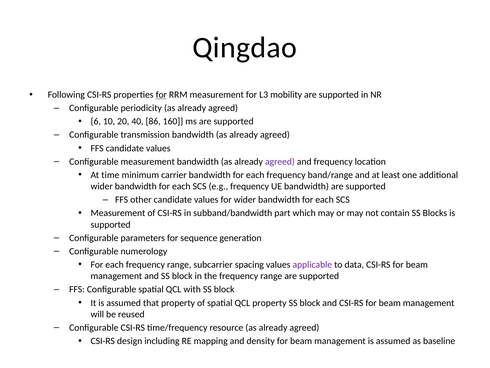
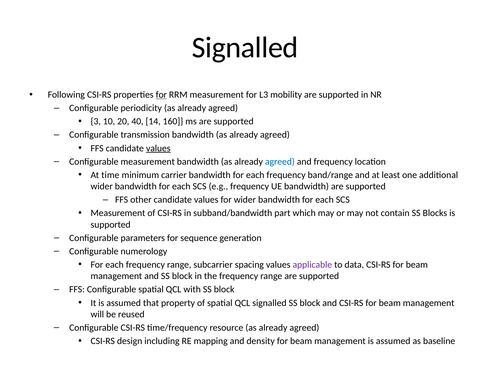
Qingdao at (245, 47): Qingdao -> Signalled
6: 6 -> 3
86: 86 -> 14
values at (158, 148) underline: none -> present
agreed at (280, 161) colour: purple -> blue
QCL property: property -> signalled
